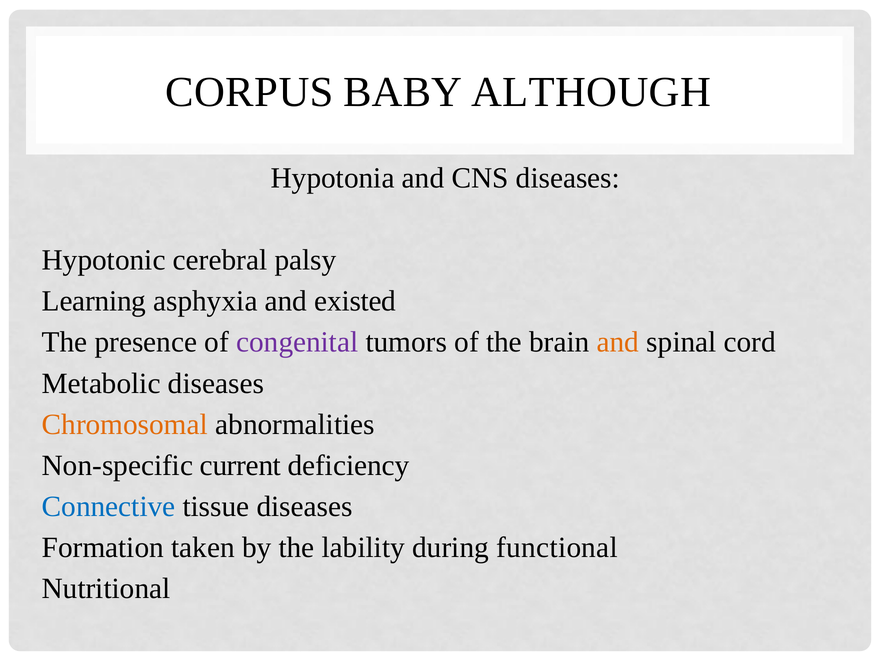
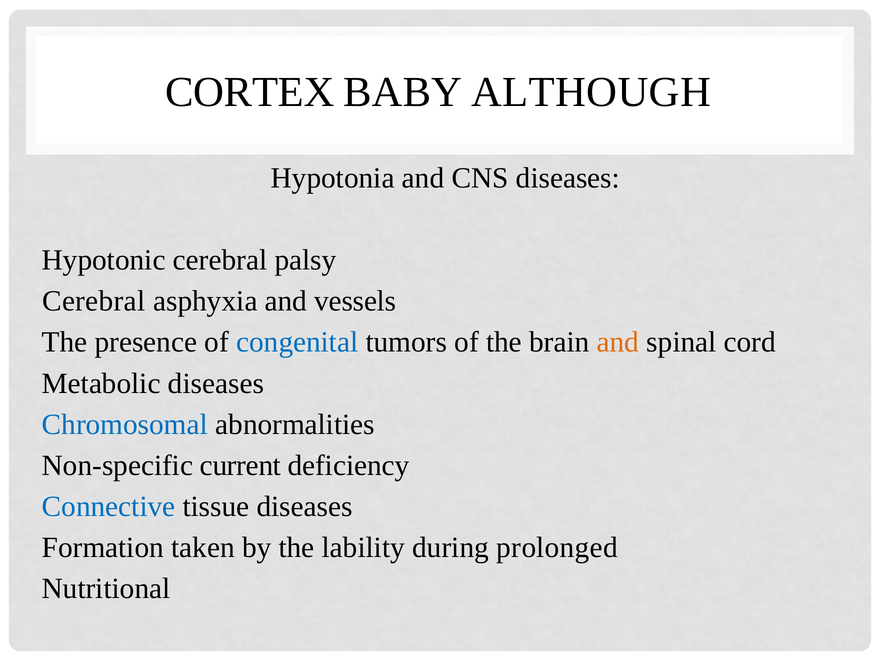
CORPUS: CORPUS -> CORTEX
Learning at (94, 301): Learning -> Cerebral
existed: existed -> vessels
congenital colour: purple -> blue
Chromosomal colour: orange -> blue
functional: functional -> prolonged
